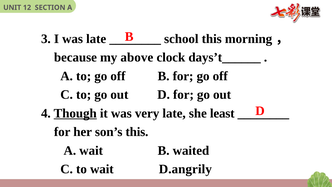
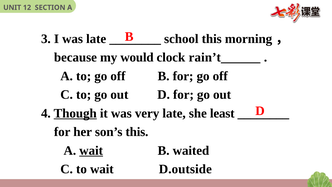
above: above -> would
days’t______: days’t______ -> rain’t______
wait at (91, 150) underline: none -> present
D.angrily: D.angrily -> D.outside
